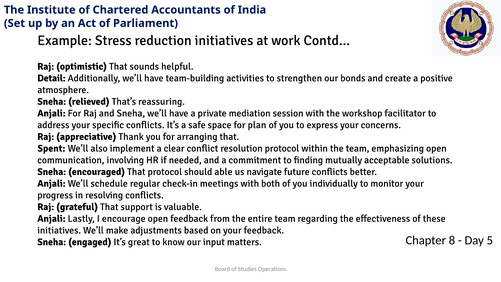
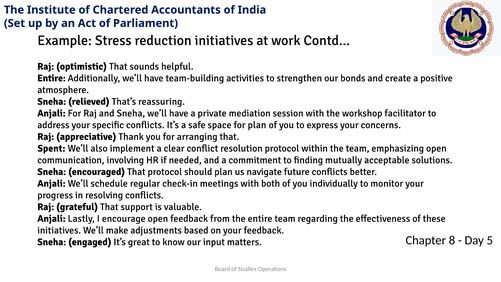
Detail at (51, 78): Detail -> Entire
should able: able -> plan
